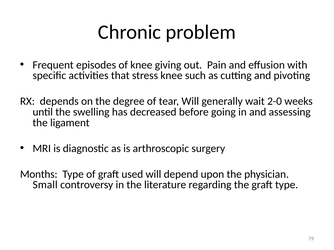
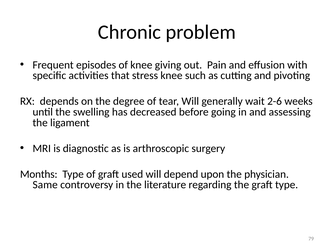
2-0: 2-0 -> 2-6
Small: Small -> Same
